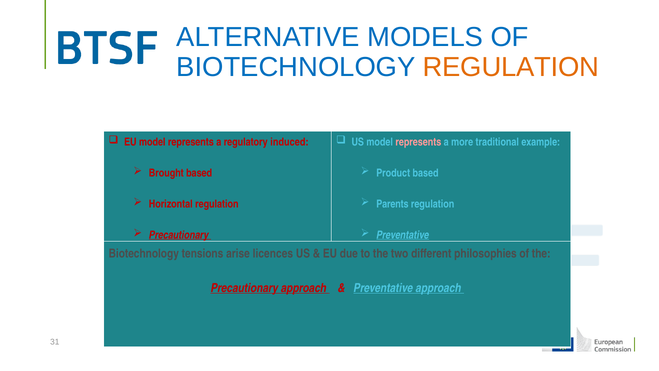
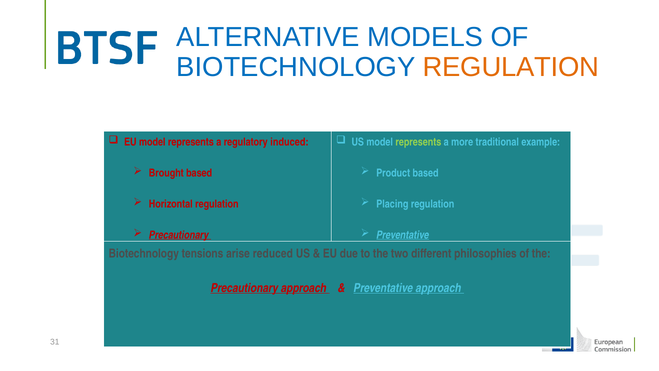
represents at (418, 142) colour: pink -> light green
Parents: Parents -> Placing
licences: licences -> reduced
